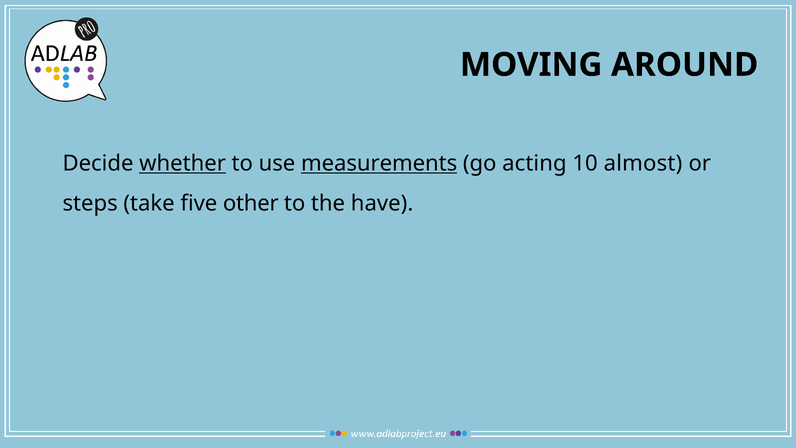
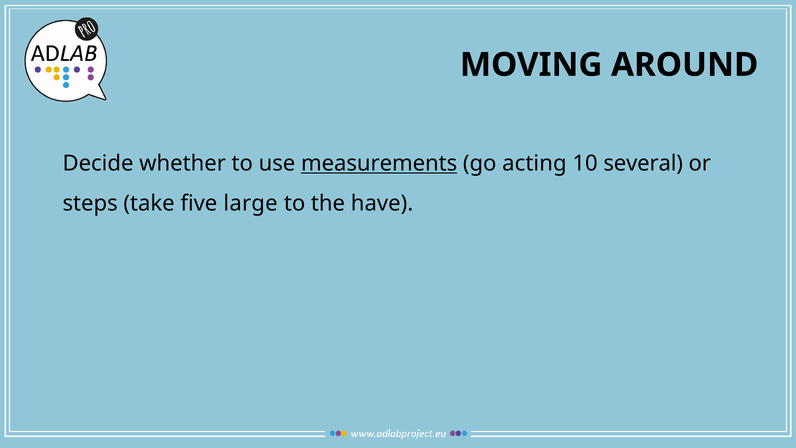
whether underline: present -> none
almost: almost -> several
other: other -> large
